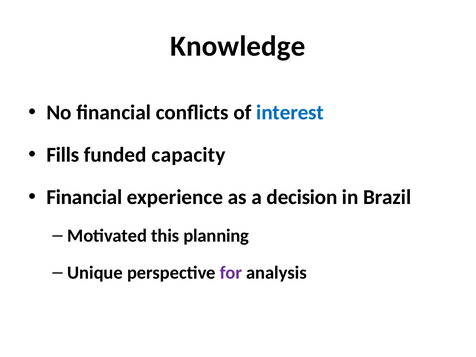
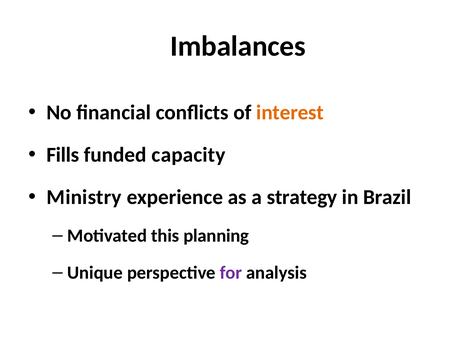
Knowledge: Knowledge -> Imbalances
interest colour: blue -> orange
Financial at (84, 197): Financial -> Ministry
decision: decision -> strategy
